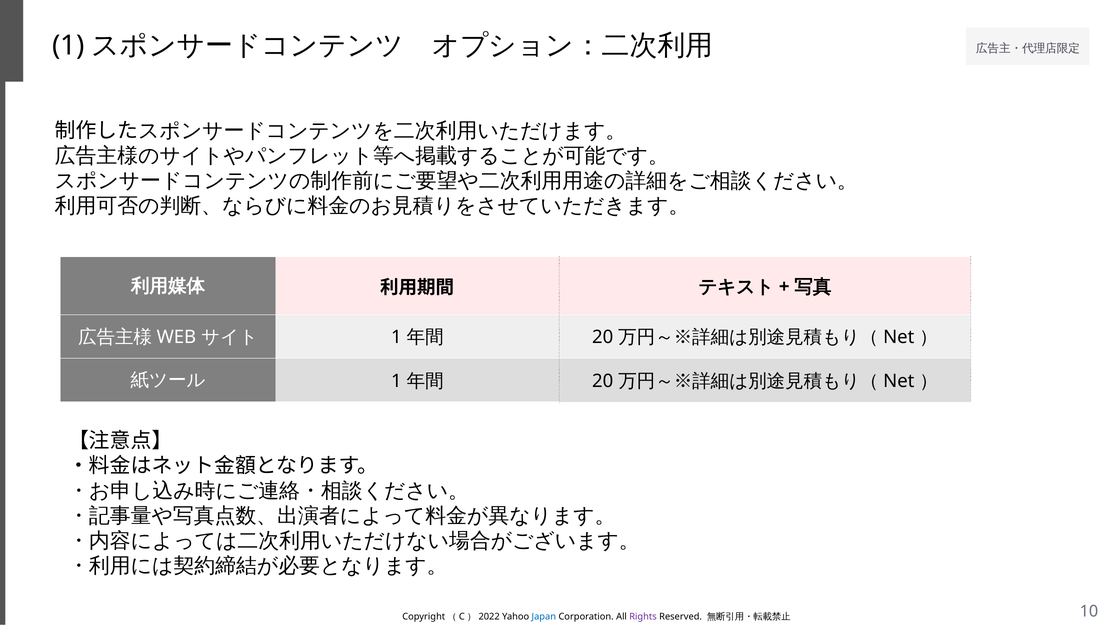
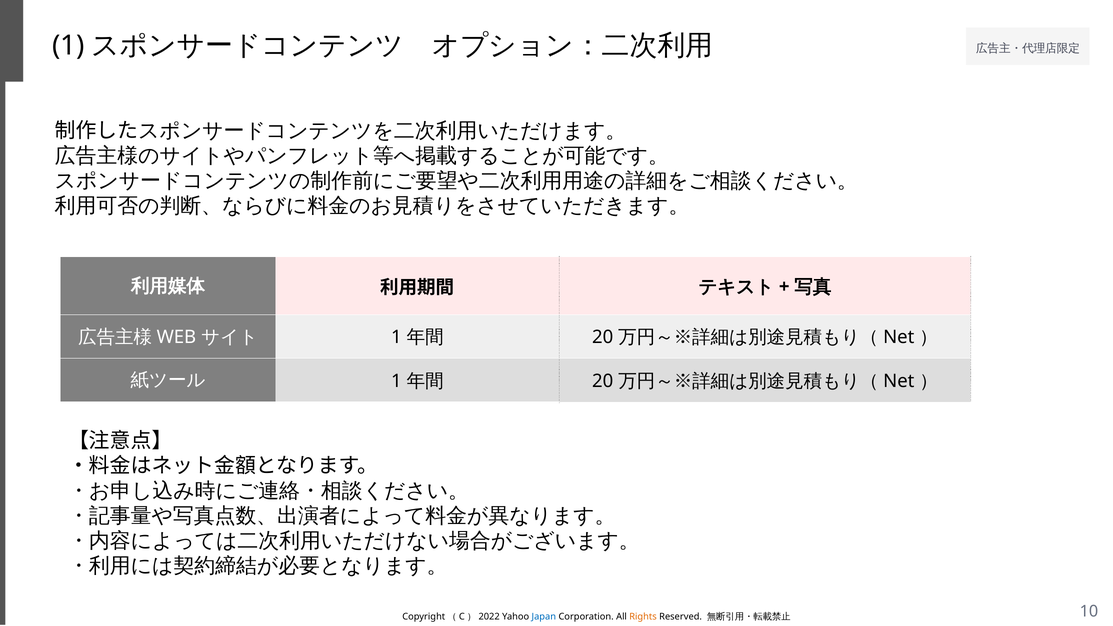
Rights colour: purple -> orange
